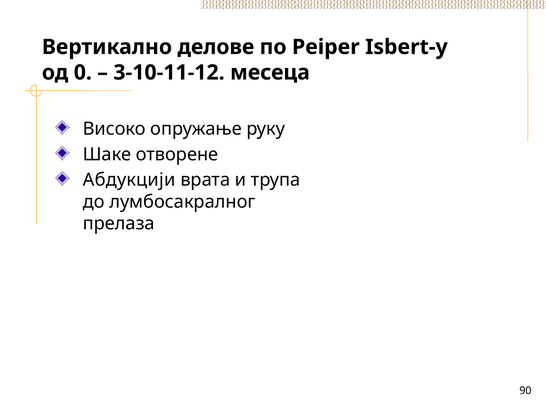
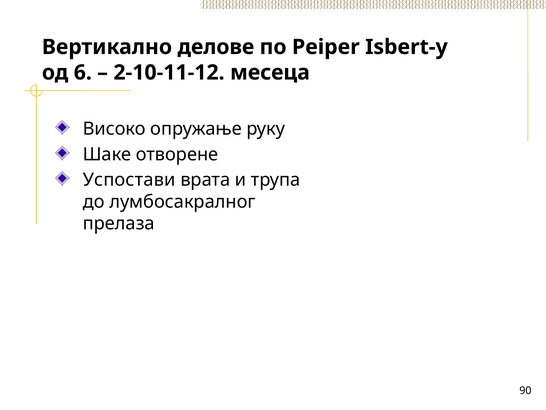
0: 0 -> 6
3-10-11-12: 3-10-11-12 -> 2-10-11-12
Абдукцији: Абдукцији -> Успостави
